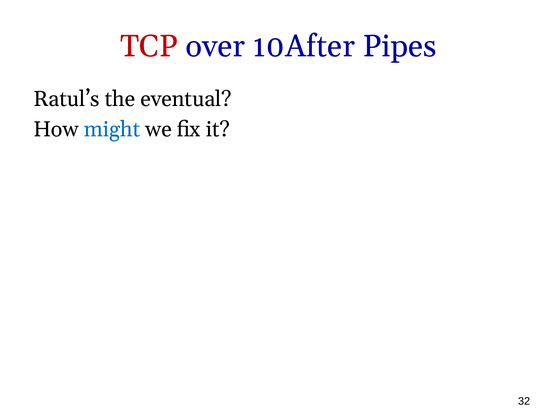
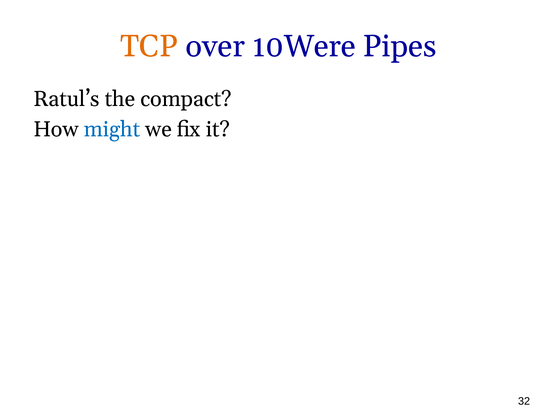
TCP colour: red -> orange
10After: 10After -> 10Were
eventual: eventual -> compact
